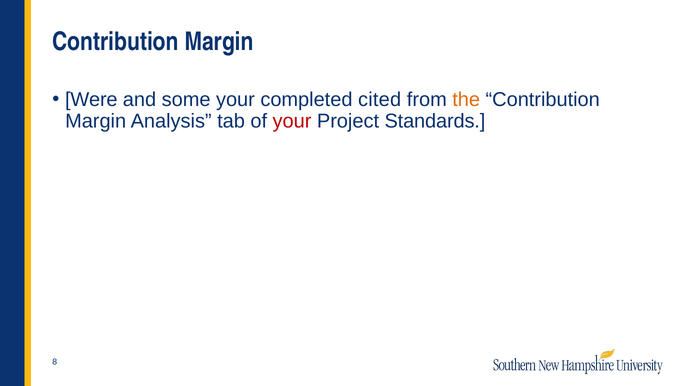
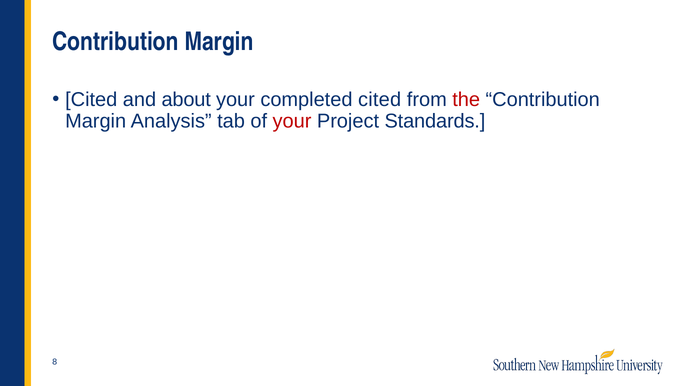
Were at (91, 99): Were -> Cited
some: some -> about
the colour: orange -> red
